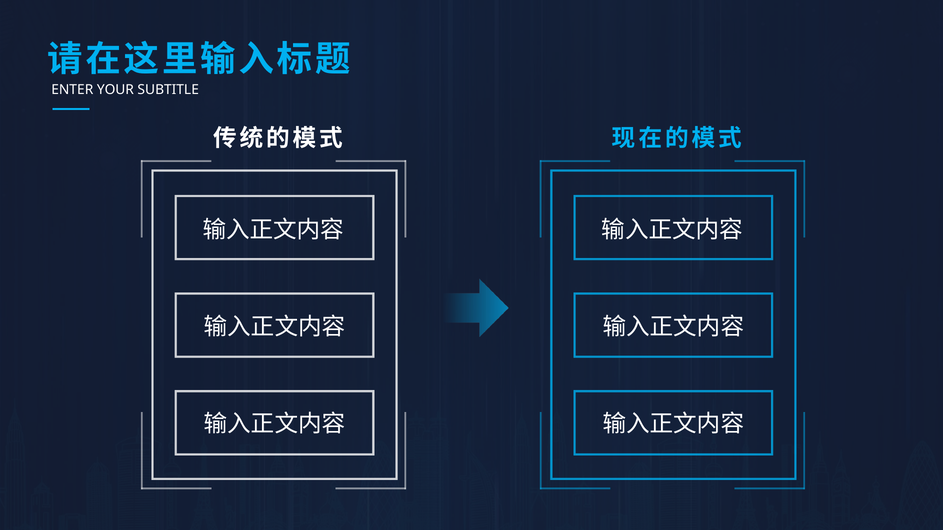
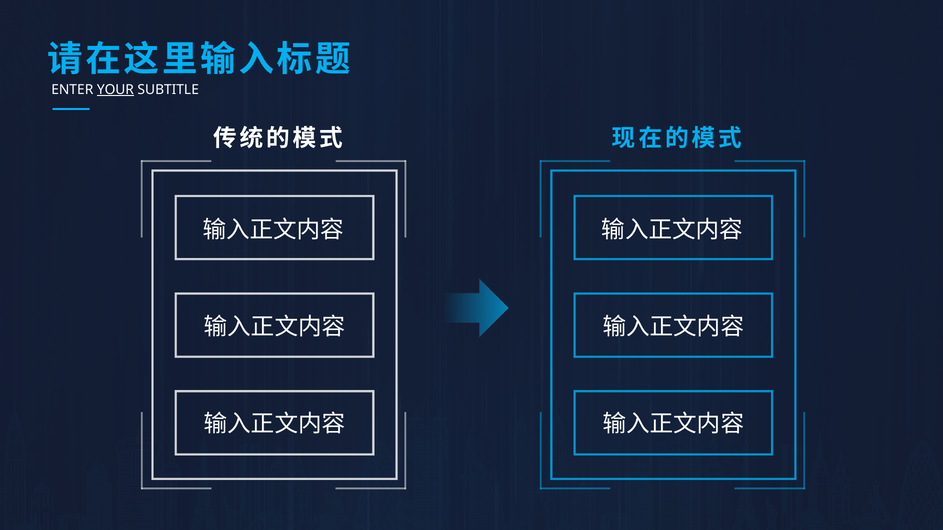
YOUR underline: none -> present
